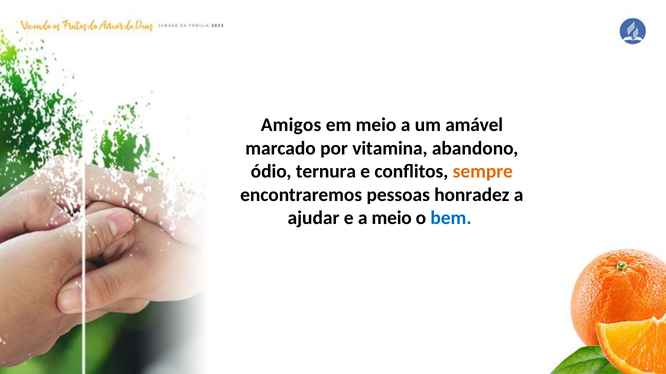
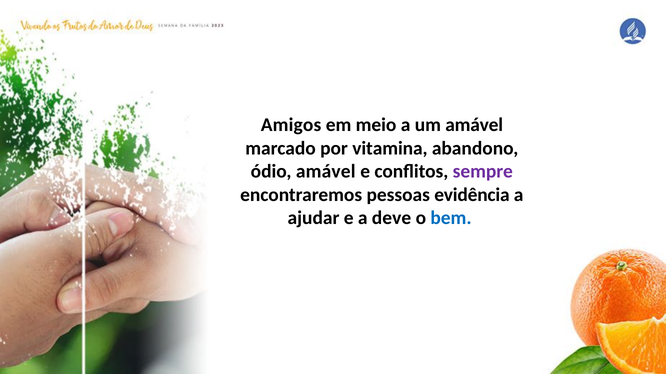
ódio ternura: ternura -> amável
sempre colour: orange -> purple
honradez: honradez -> evidência
a meio: meio -> deve
